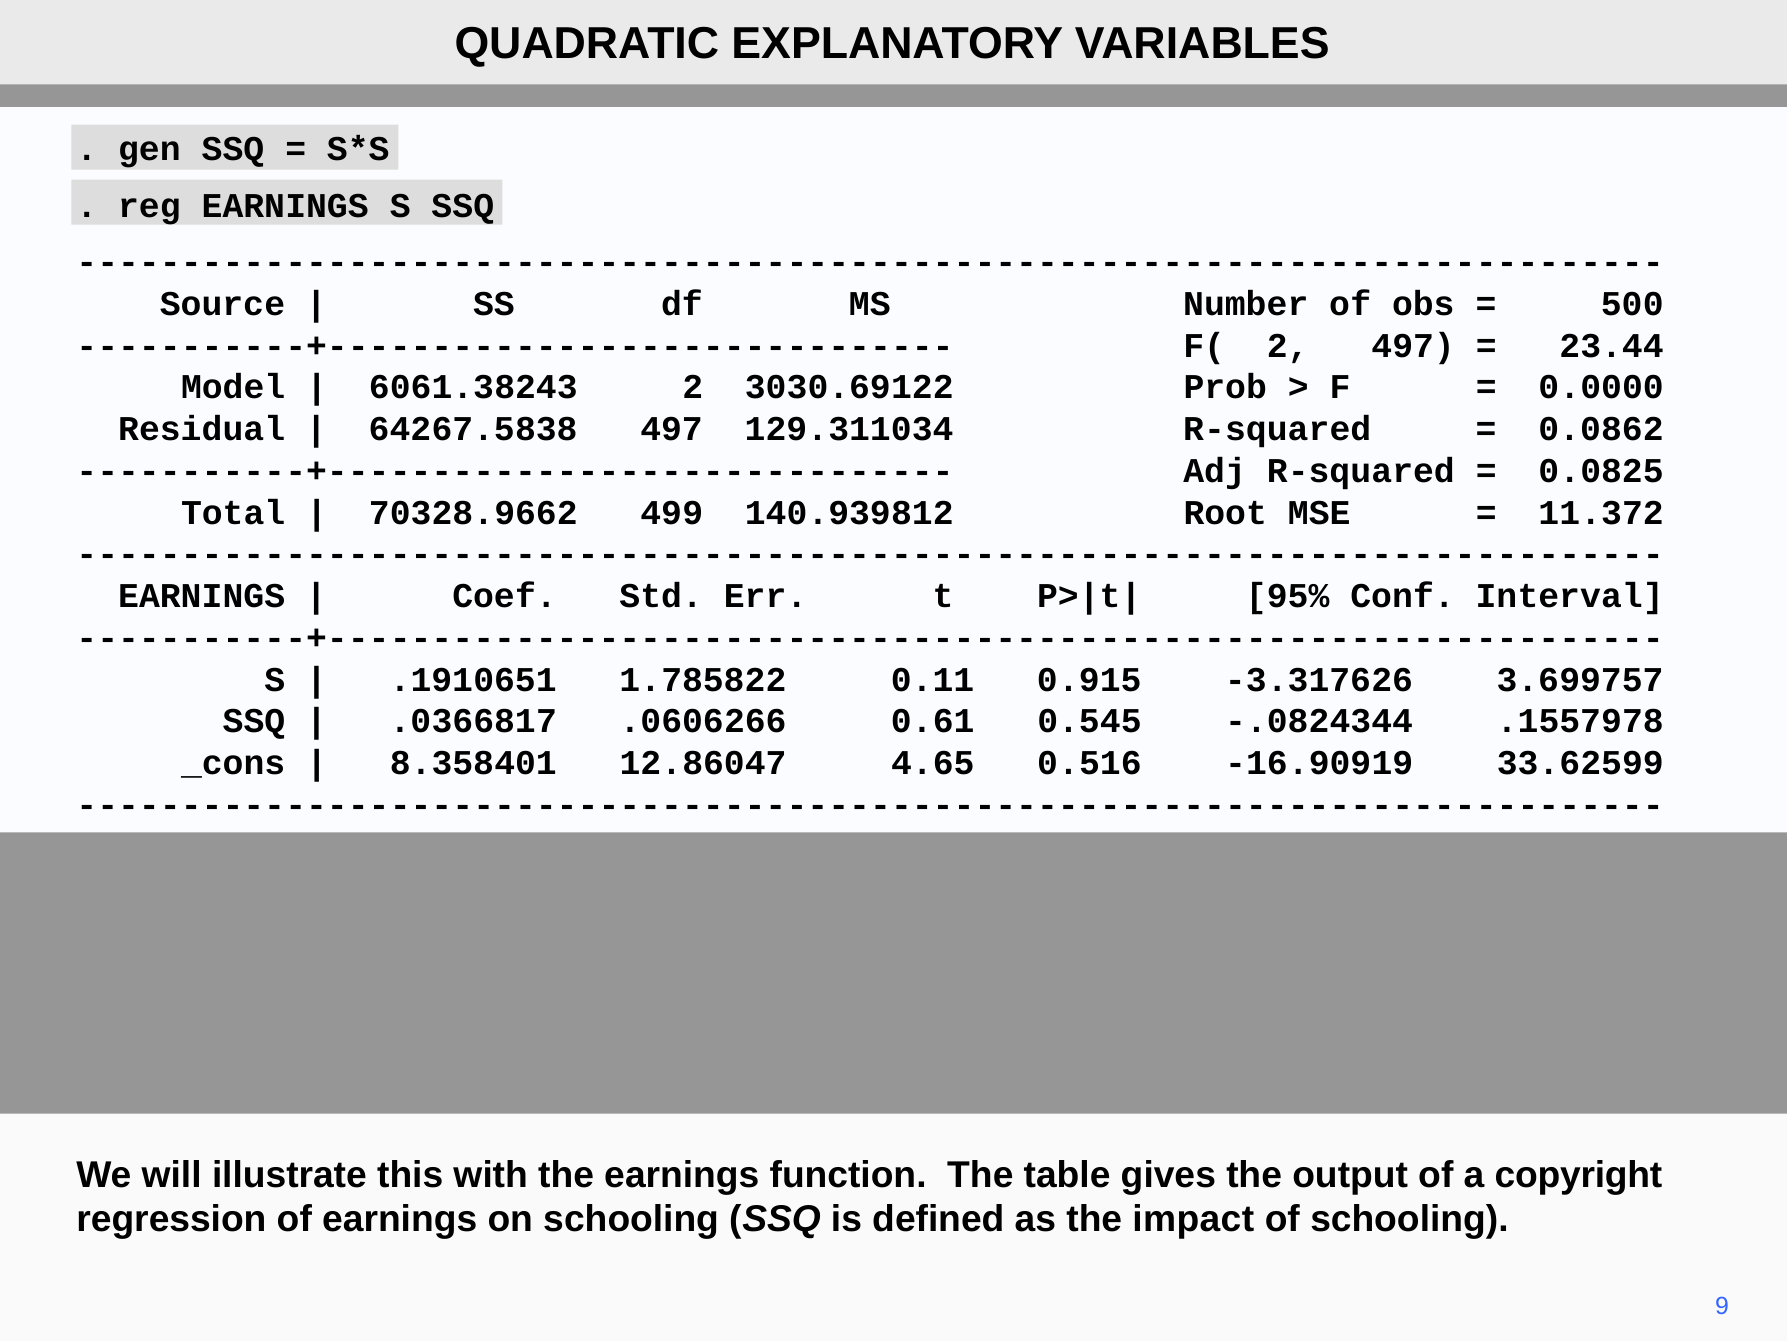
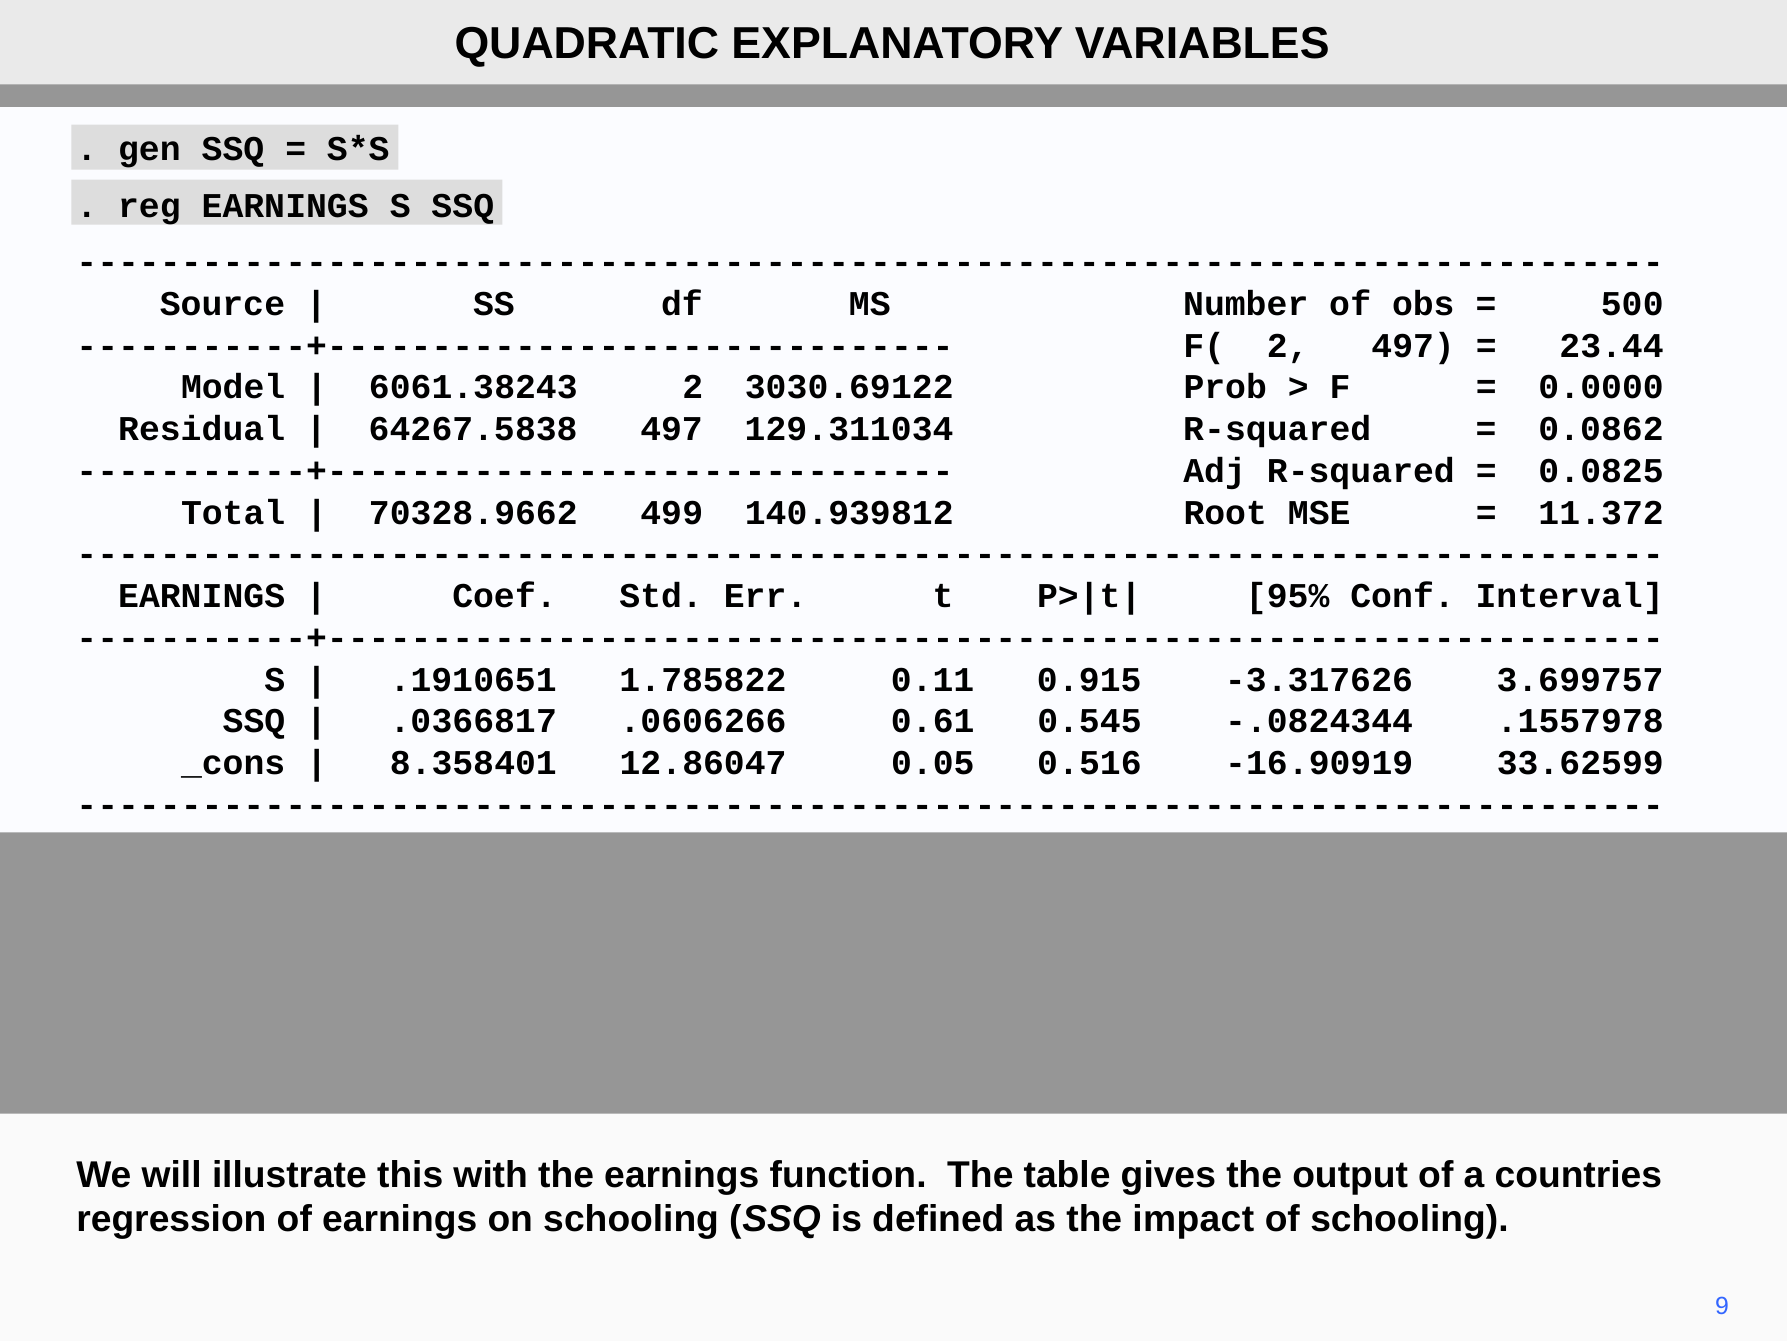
4.65: 4.65 -> 0.05
copyright: copyright -> countries
